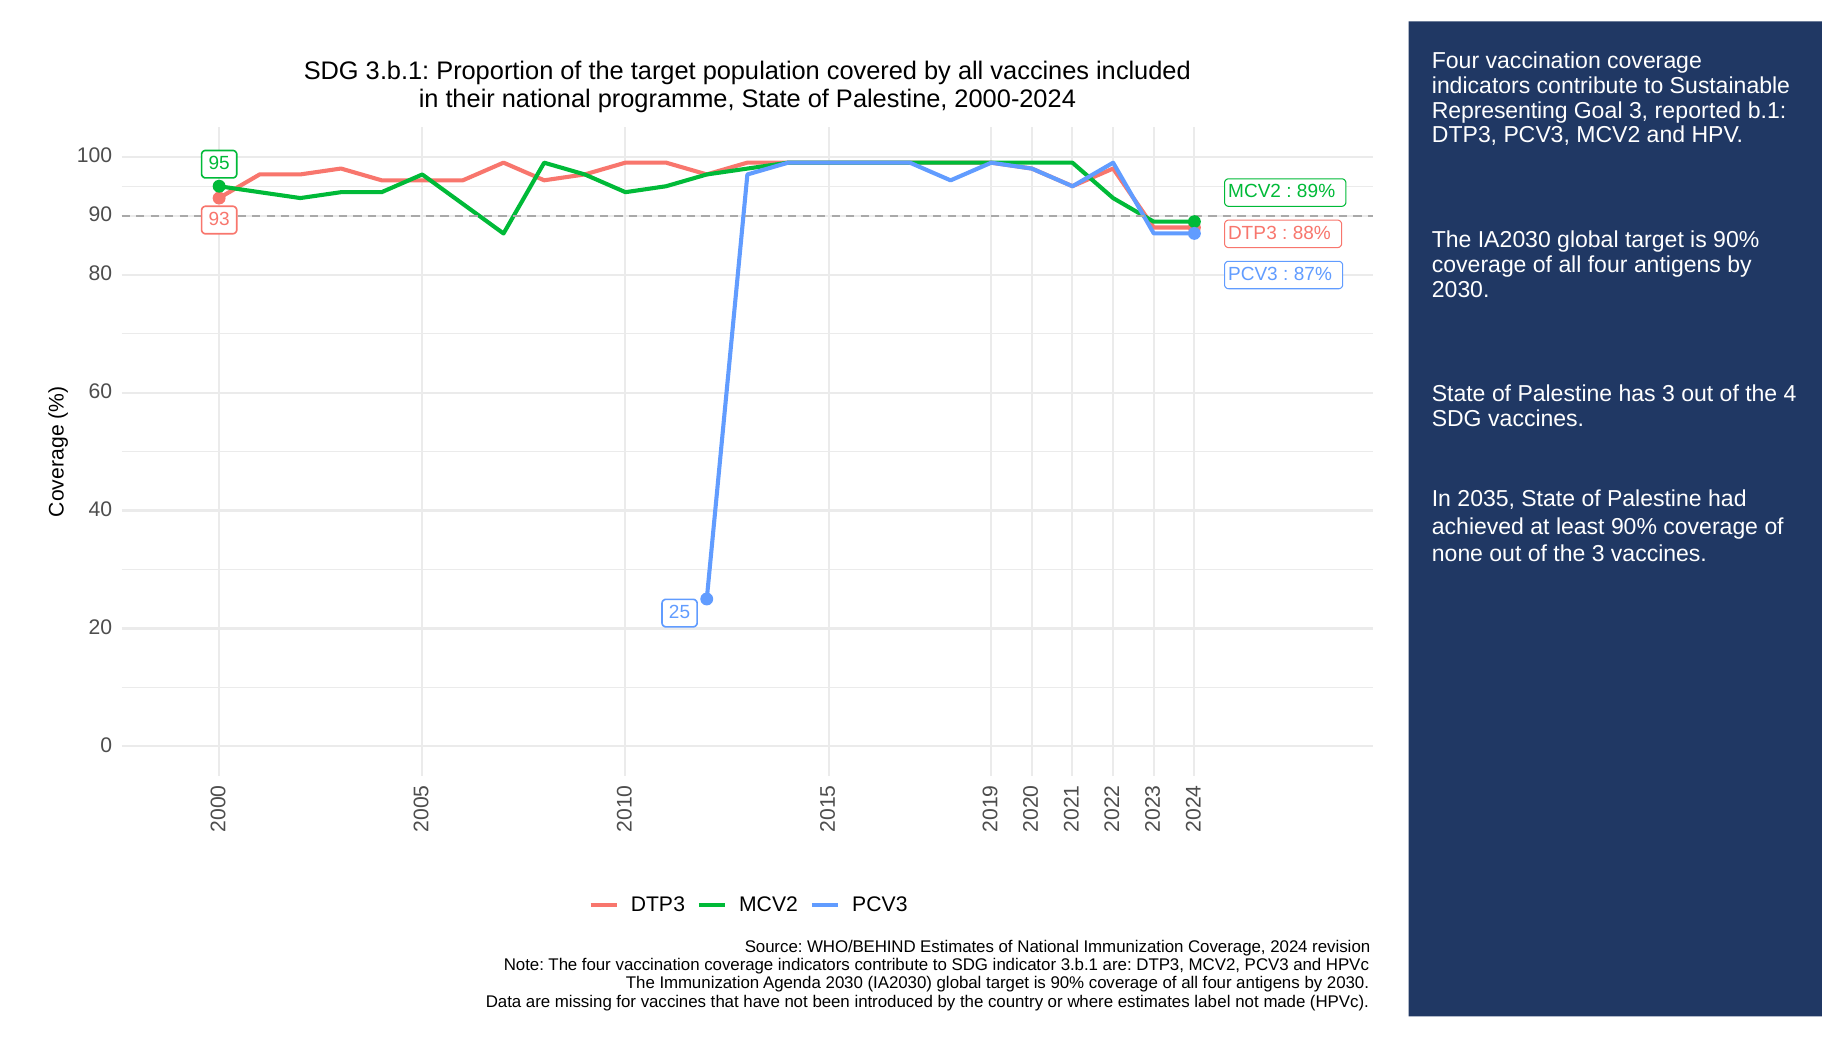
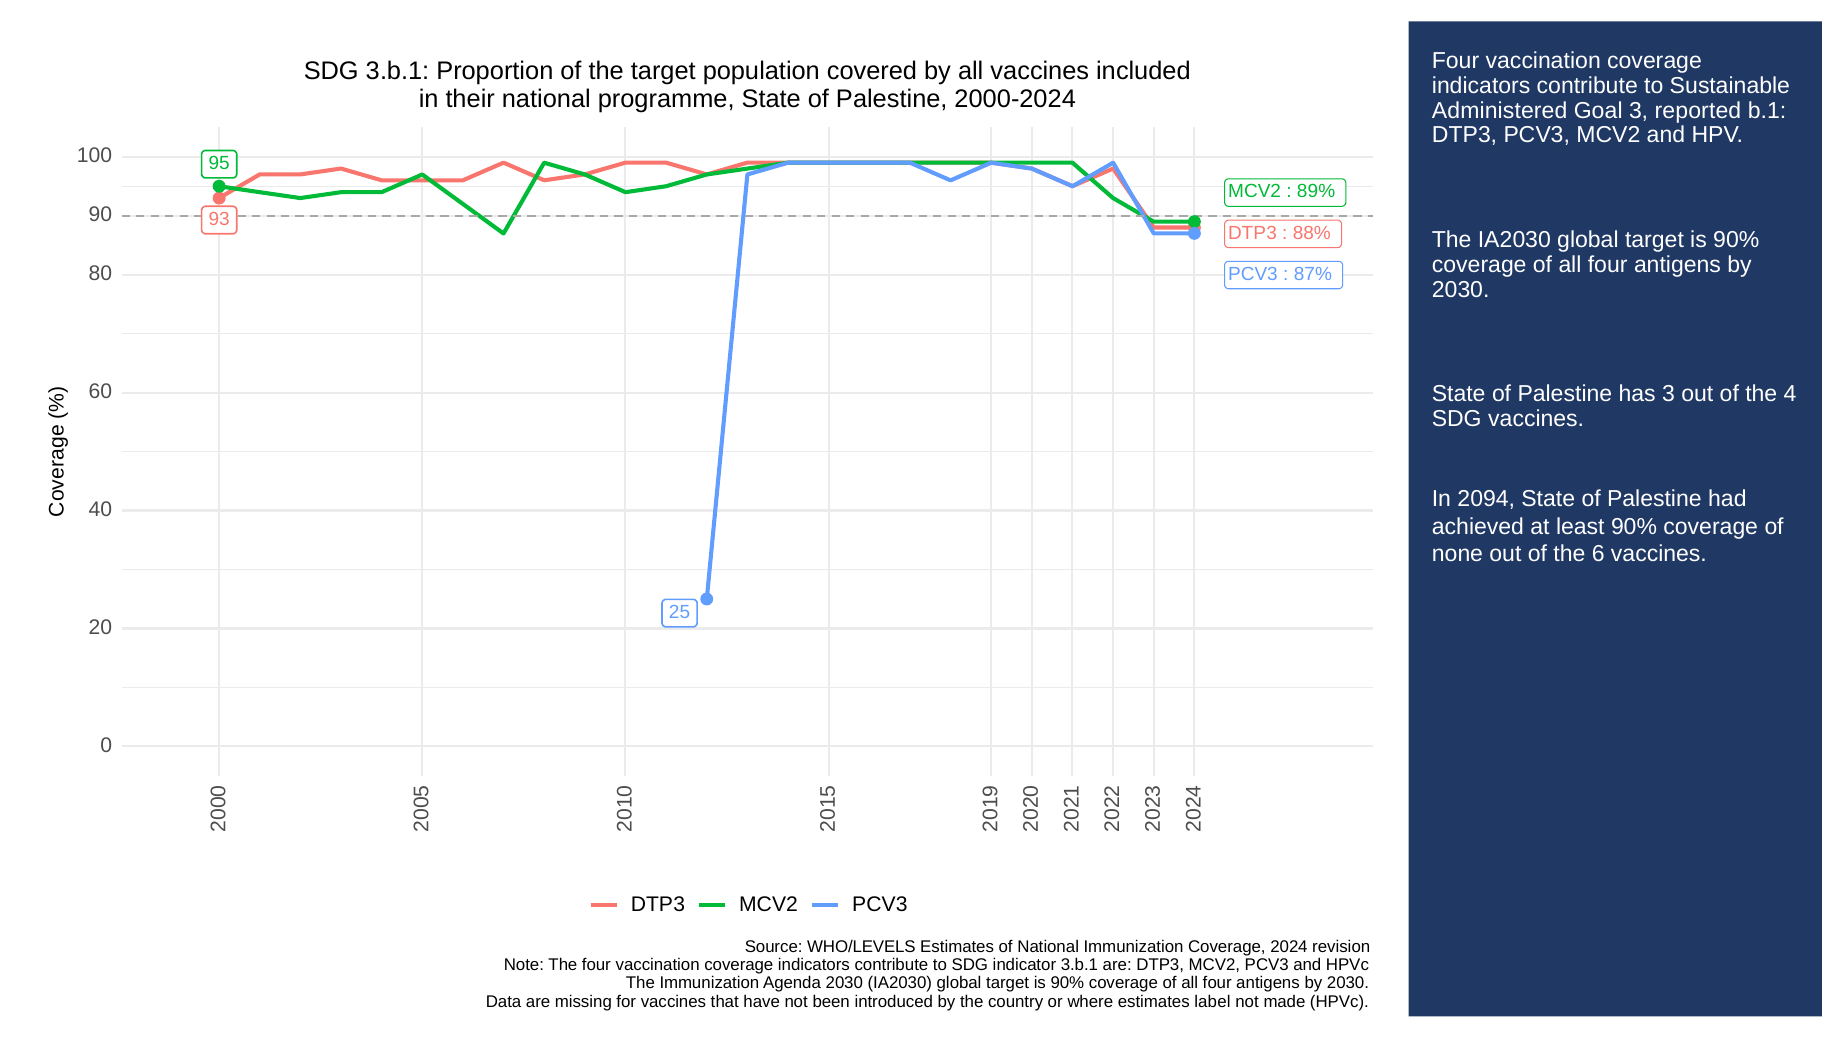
Representing: Representing -> Administered
2035: 2035 -> 2094
the 3: 3 -> 6
WHO/BEHIND: WHO/BEHIND -> WHO/LEVELS
